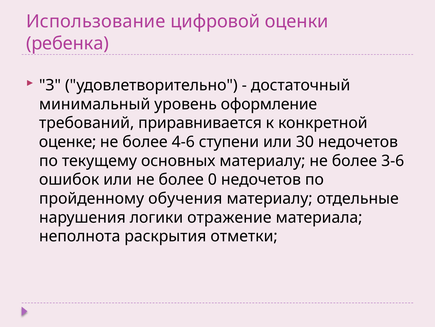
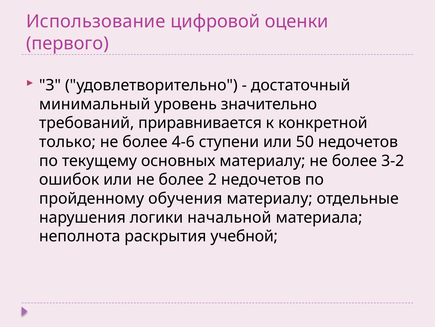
ребенка: ребенка -> первого
оформление: оформление -> значительно
оценке: оценке -> только
30: 30 -> 50
3-6: 3-6 -> 3-2
0: 0 -> 2
отражение: отражение -> начальной
отметки: отметки -> учебной
